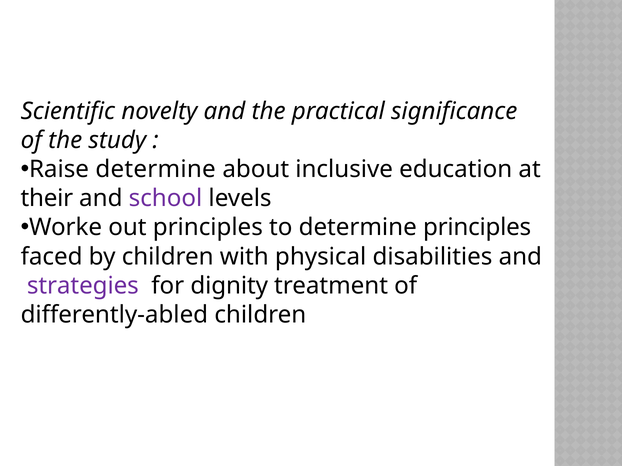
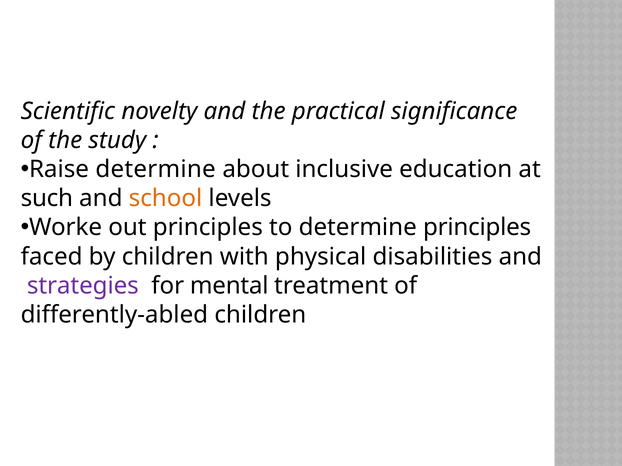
their: their -> such
school colour: purple -> orange
dignity: dignity -> mental
